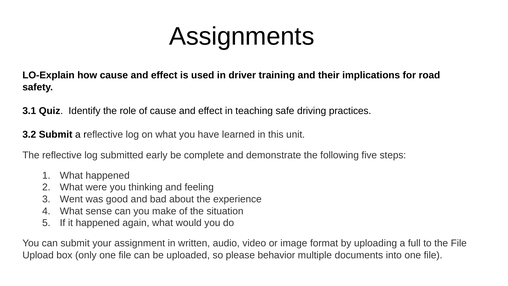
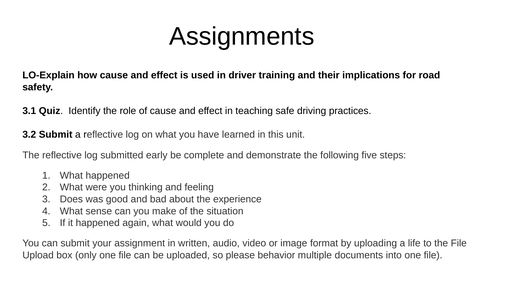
Went: Went -> Does
full: full -> life
